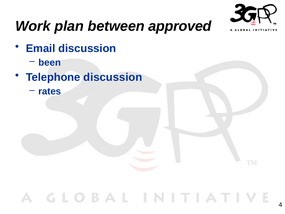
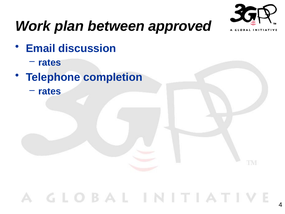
been at (50, 62): been -> rates
Telephone discussion: discussion -> completion
